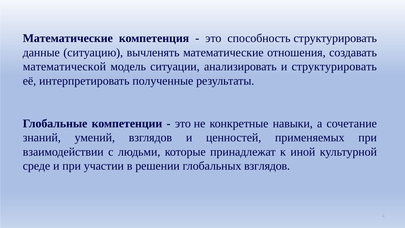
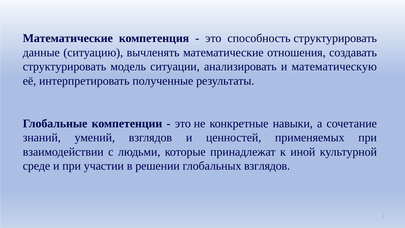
математической at (64, 67): математической -> структурировать
и структурировать: структурировать -> математическую
